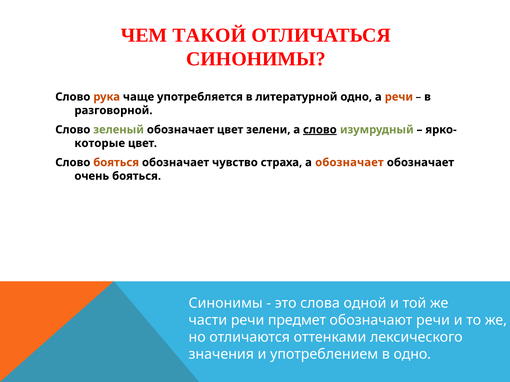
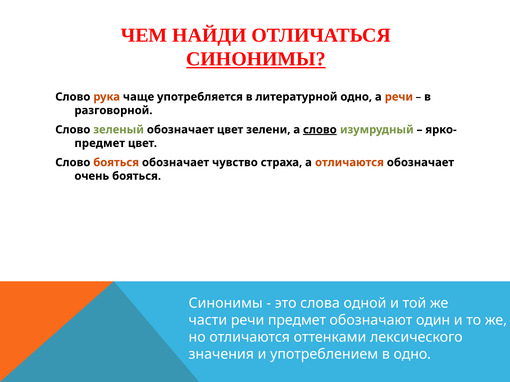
ТАКОЙ: ТАКОЙ -> НАЙДИ
СИНОНИМЫ at (256, 59) underline: none -> present
которые at (100, 143): которые -> предмет
а обозначает: обозначает -> отличаются
обозначают речи: речи -> один
